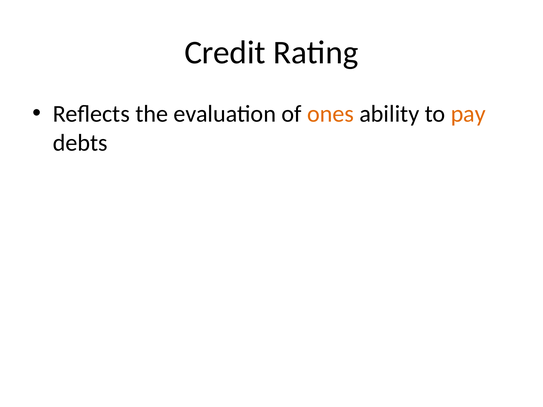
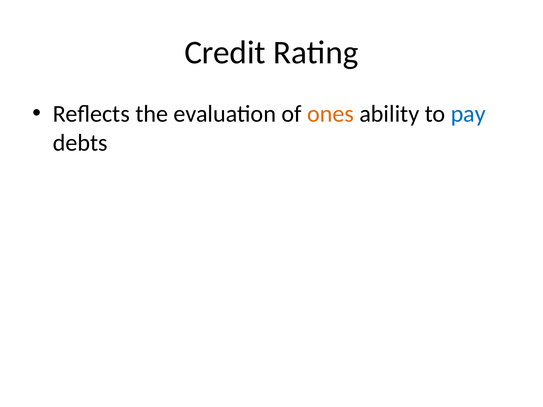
pay colour: orange -> blue
